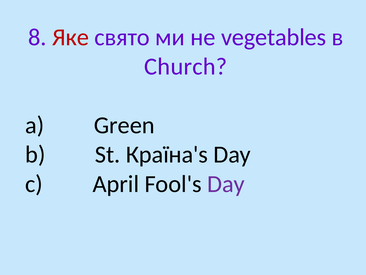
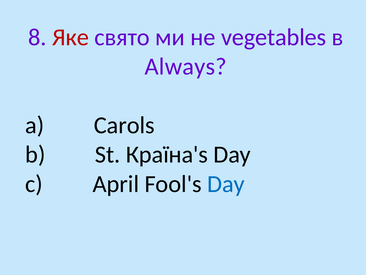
Church: Church -> Always
Green: Green -> Carols
Day at (226, 184) colour: purple -> blue
